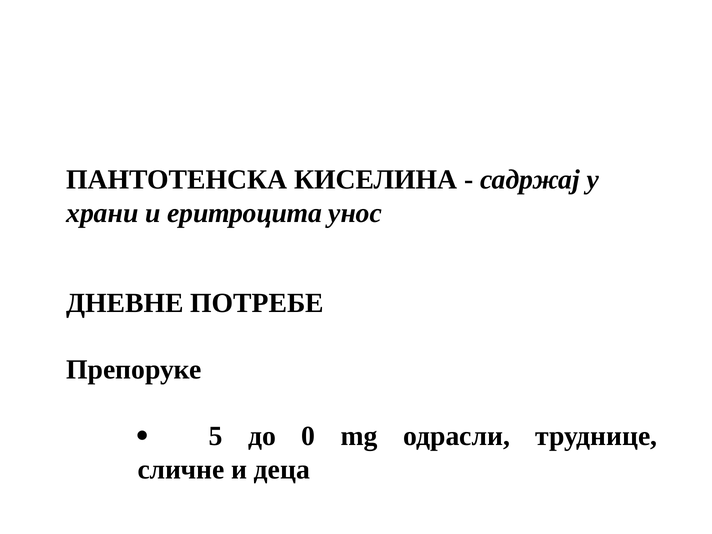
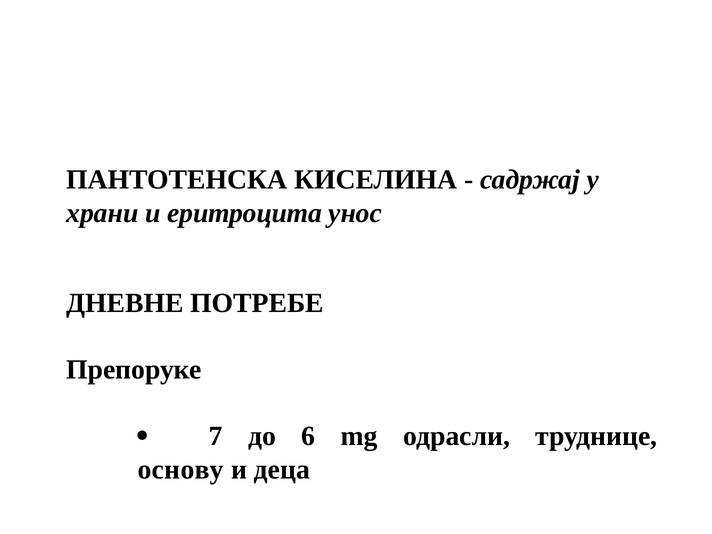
5: 5 -> 7
0: 0 -> 6
сличне: сличне -> основу
